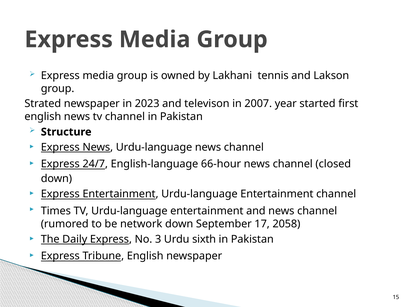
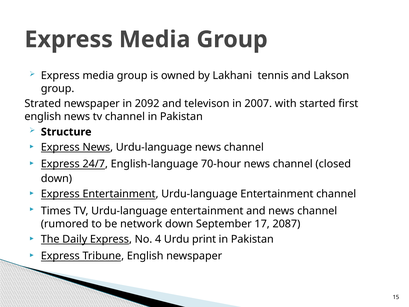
2023: 2023 -> 2092
year: year -> with
66-hour: 66-hour -> 70-hour
2058: 2058 -> 2087
3: 3 -> 4
sixth: sixth -> print
